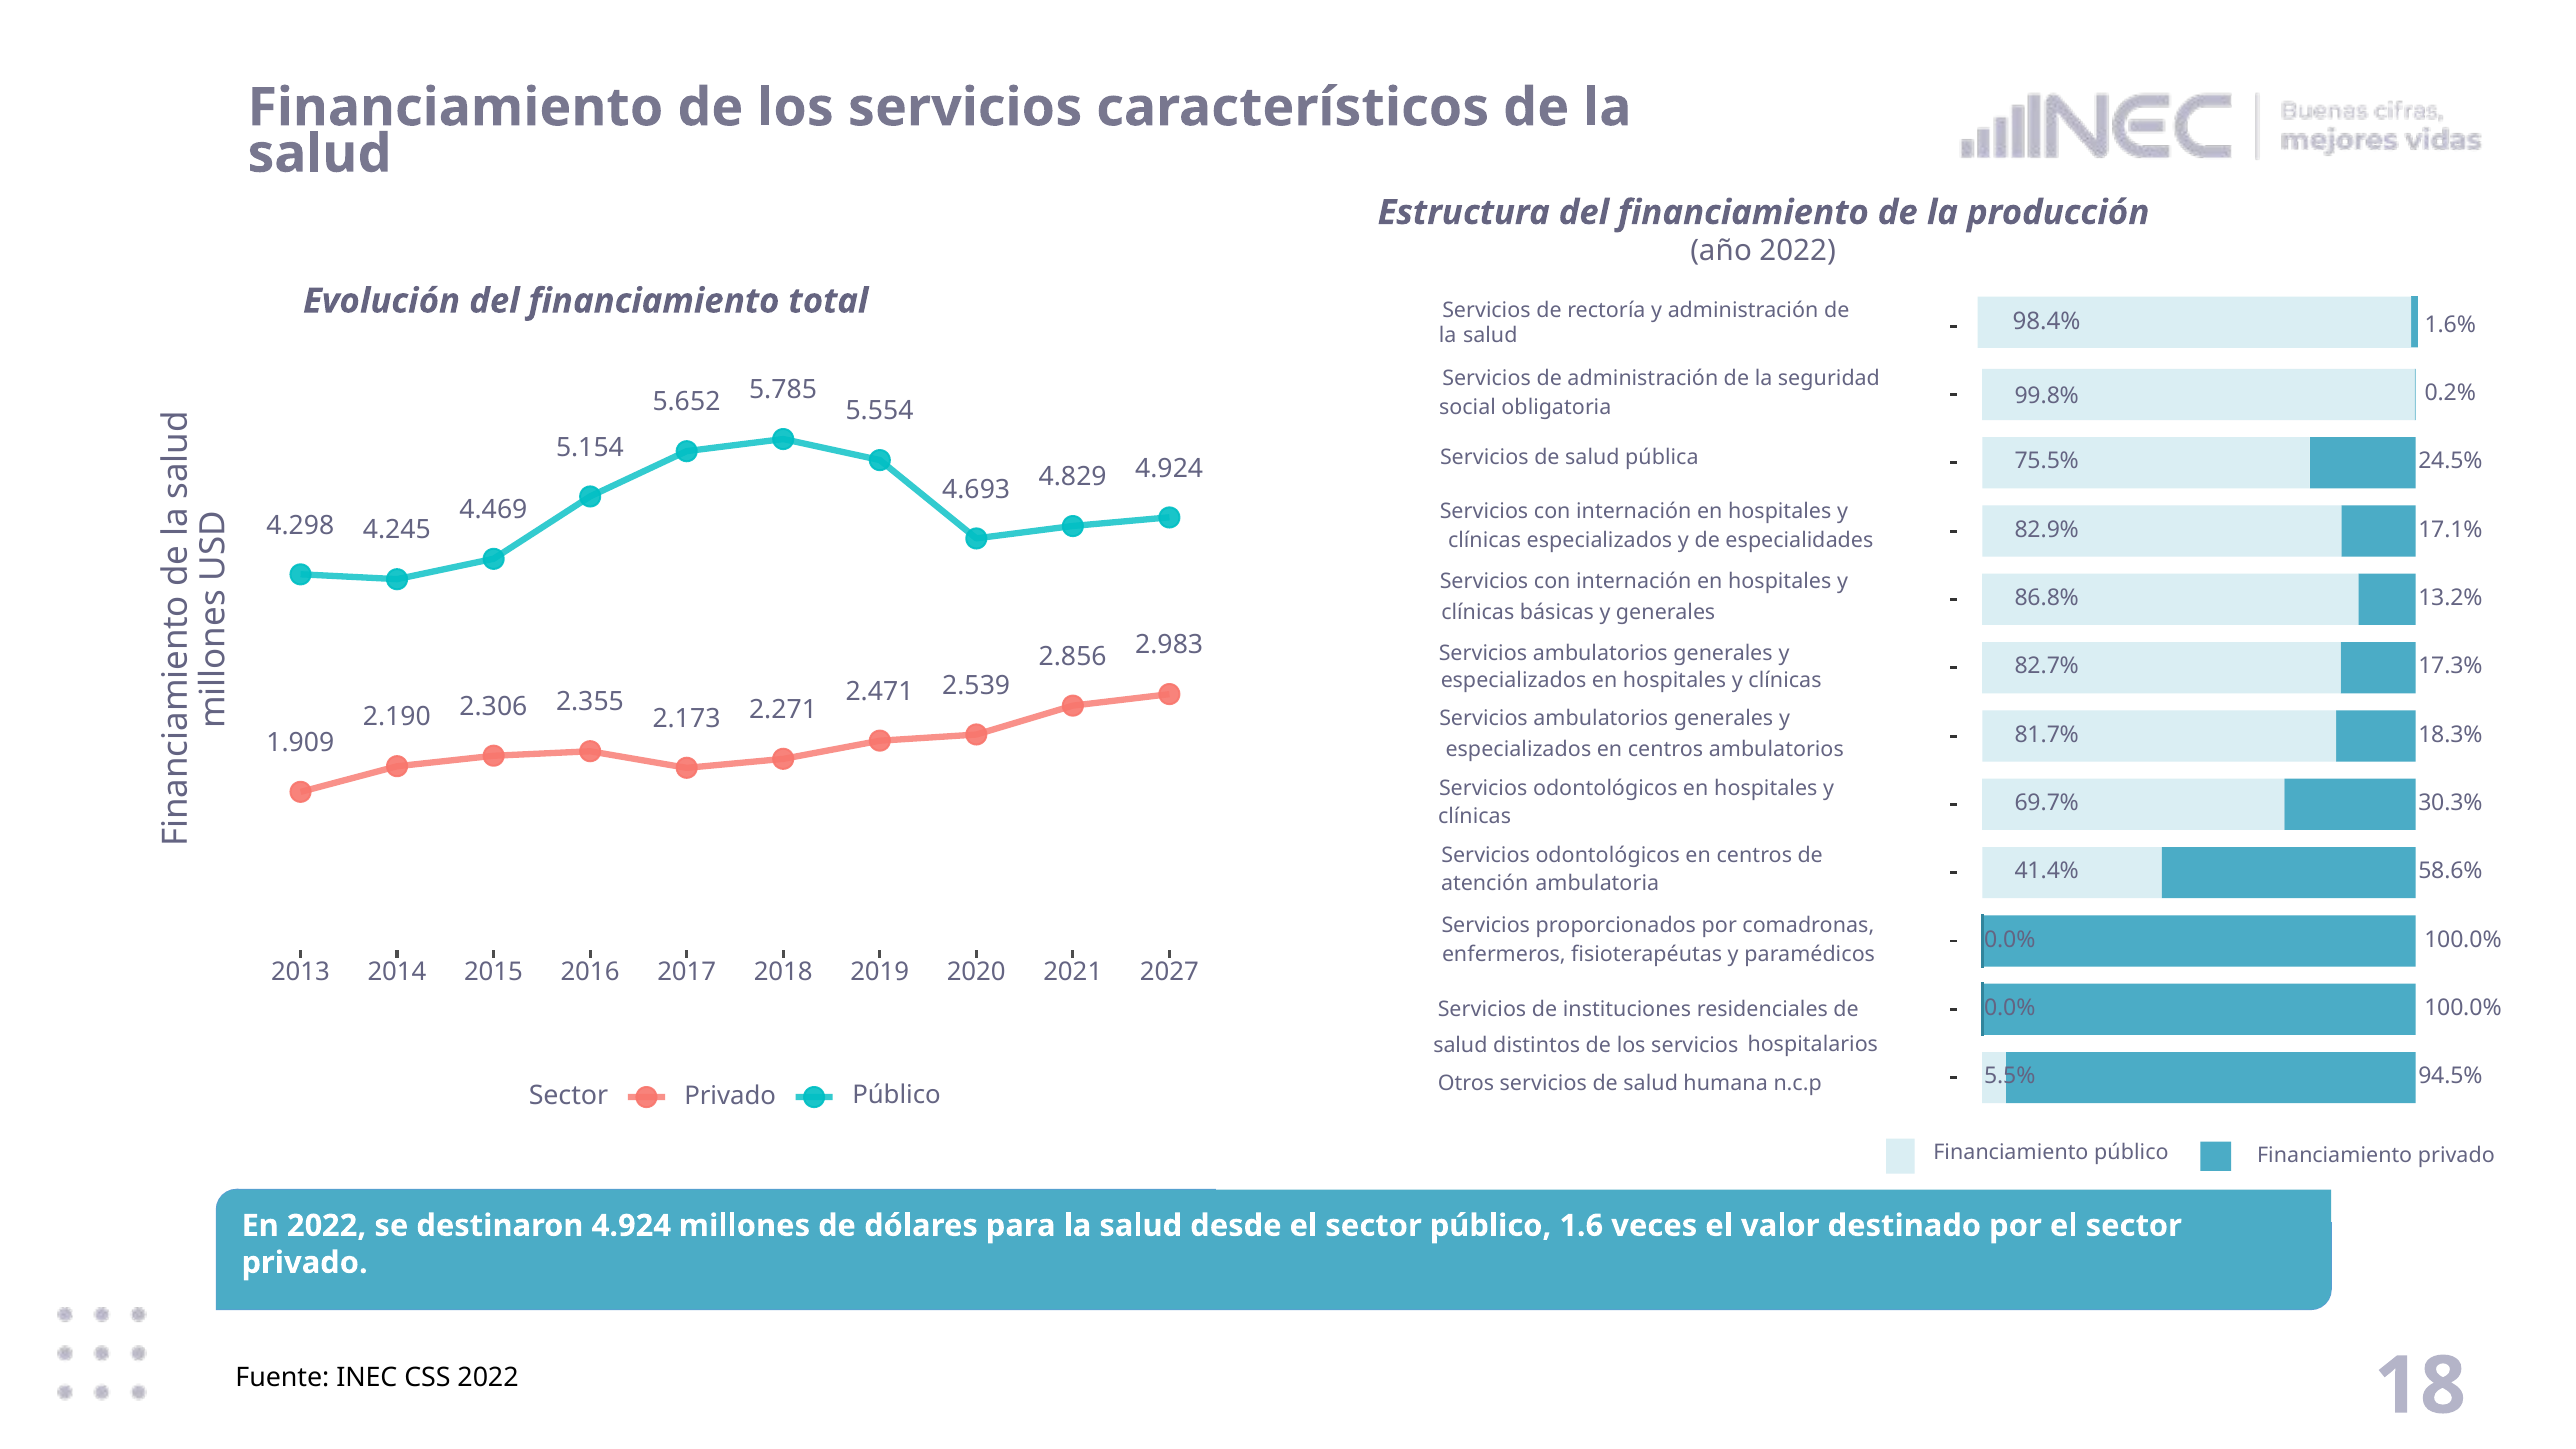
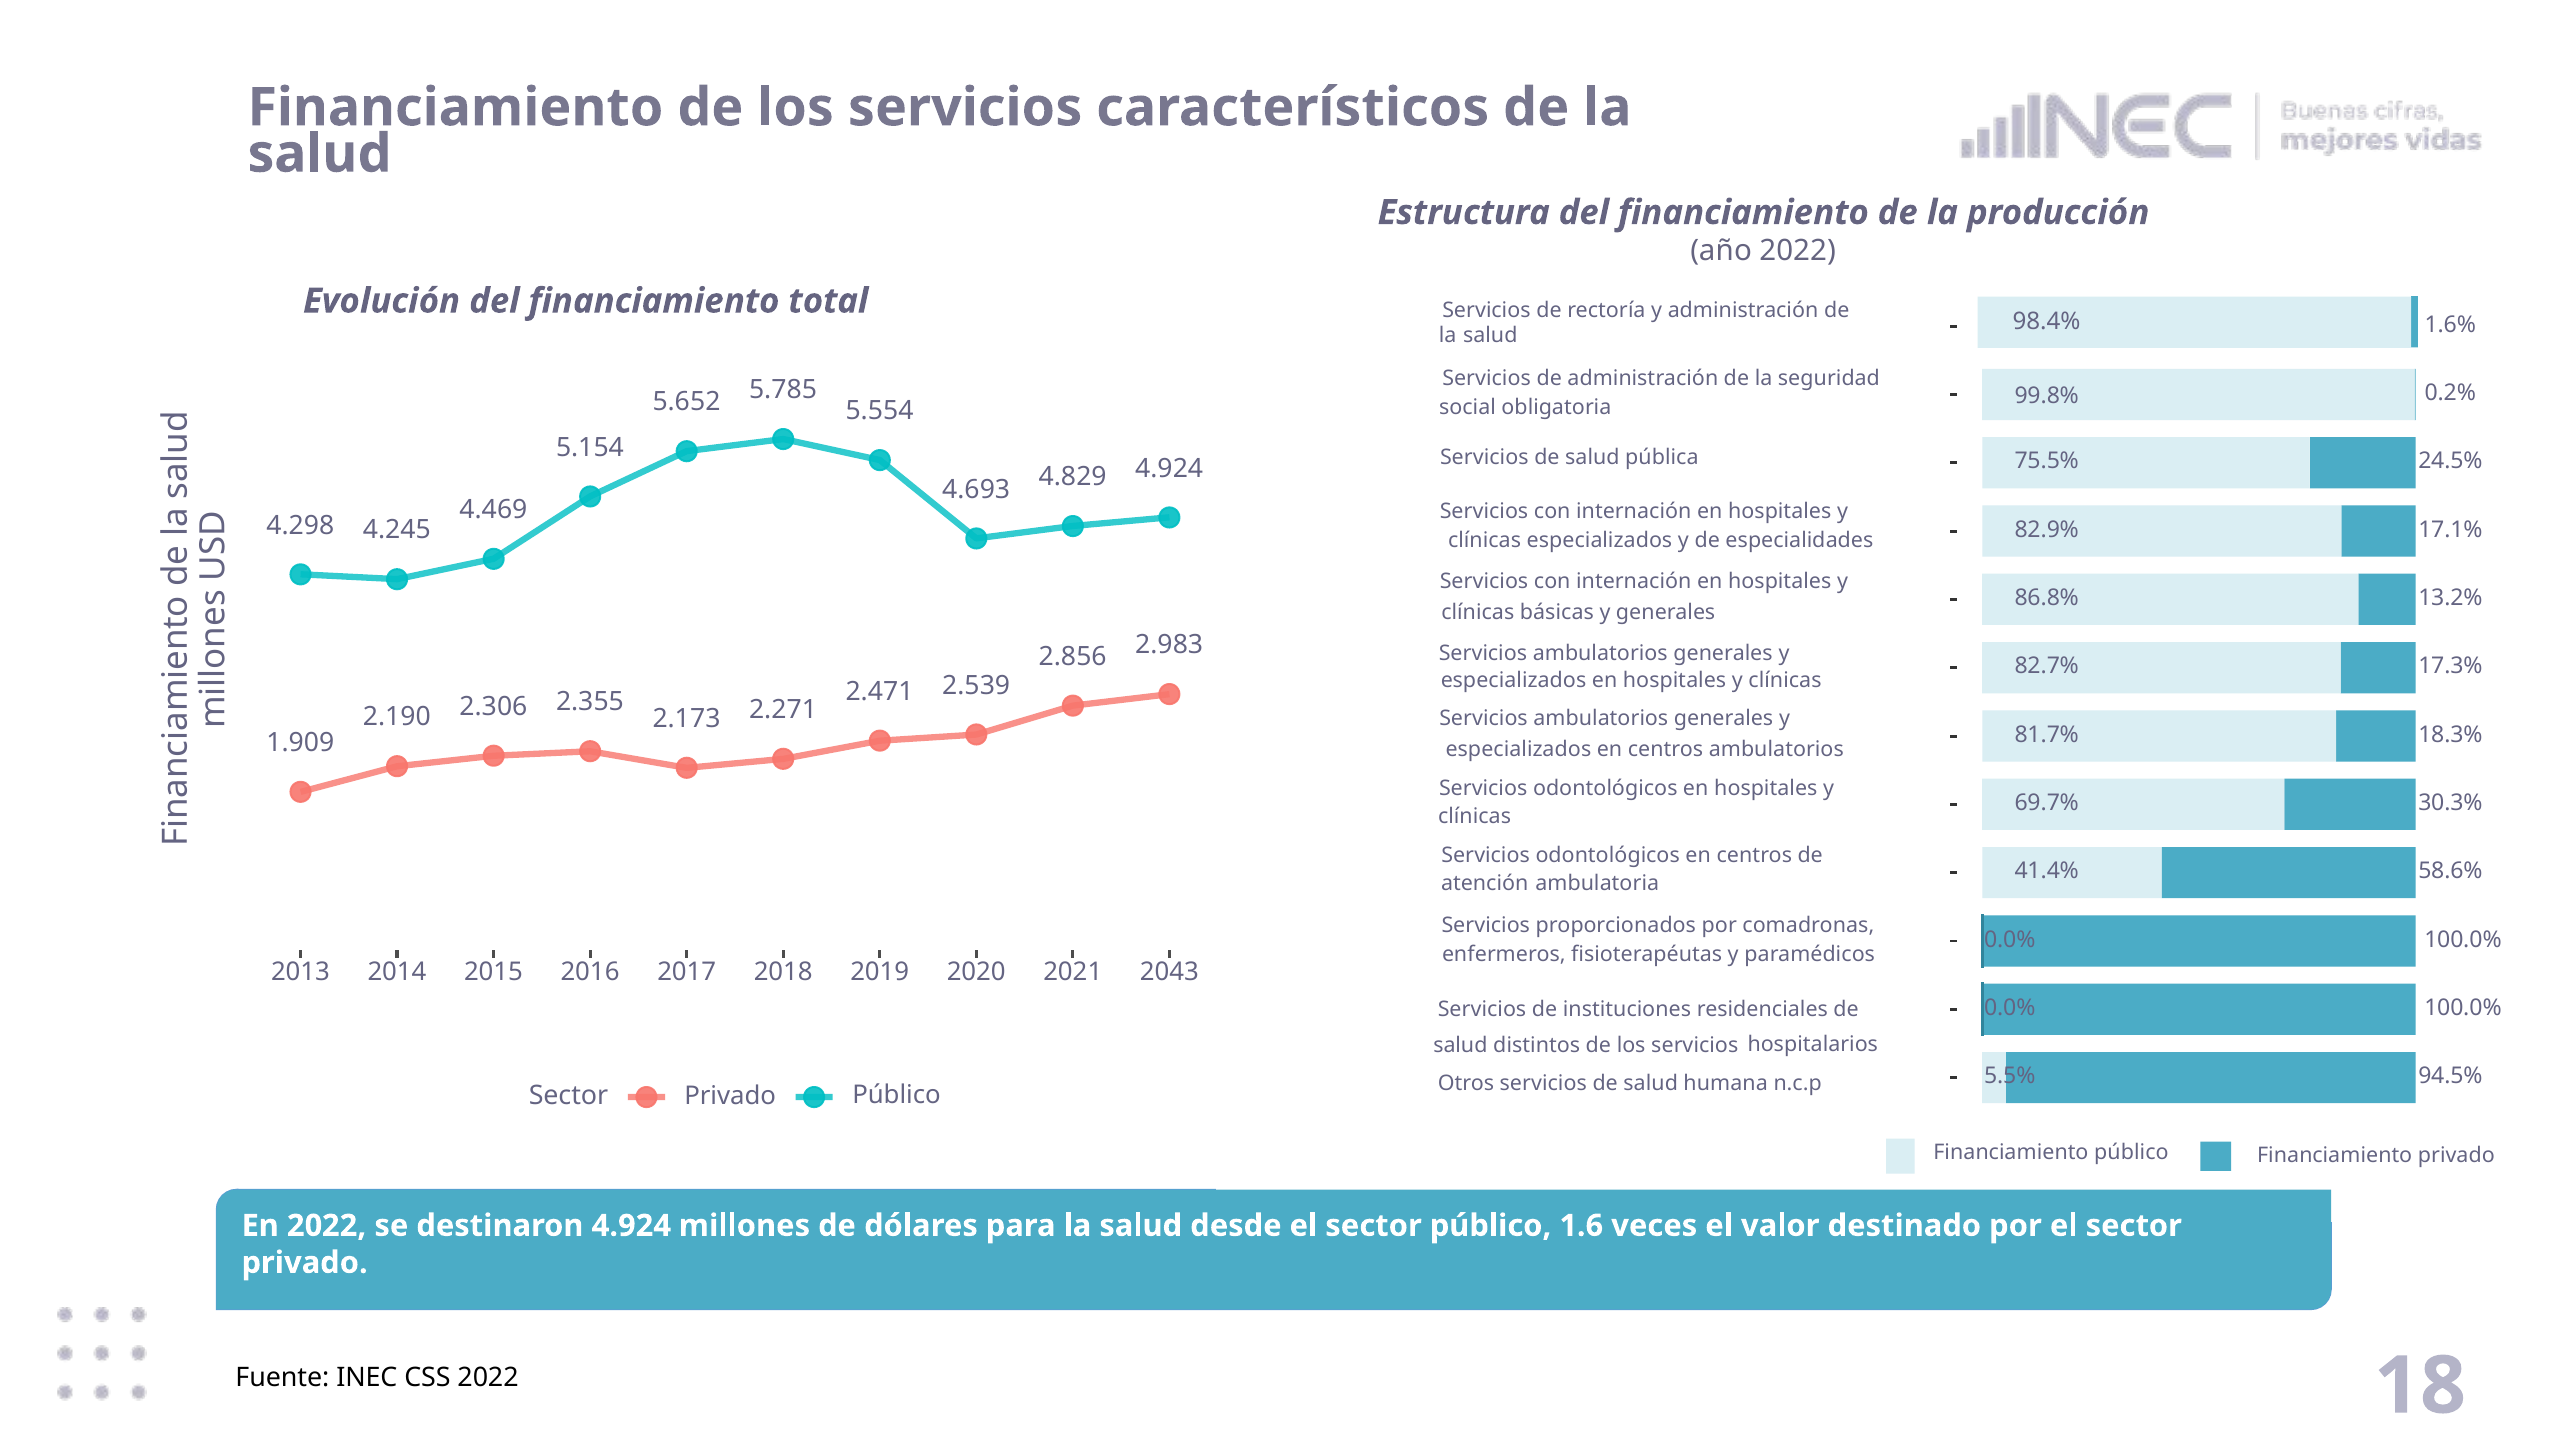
2027: 2027 -> 2043
